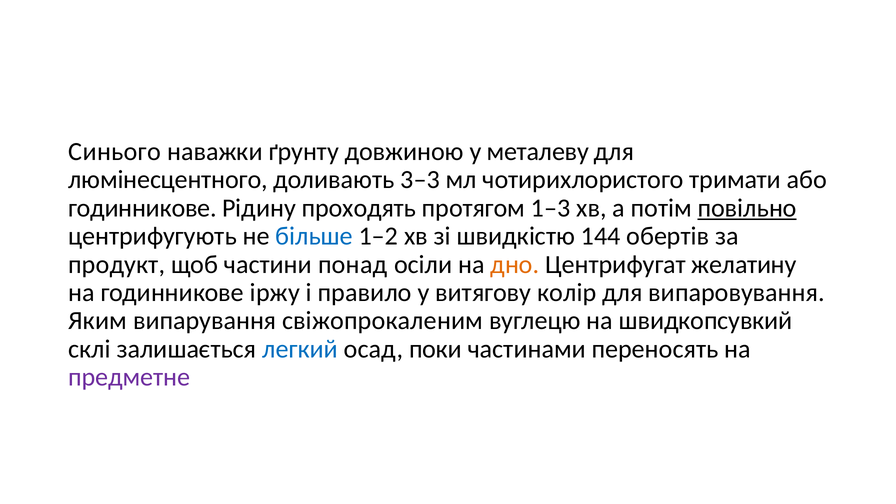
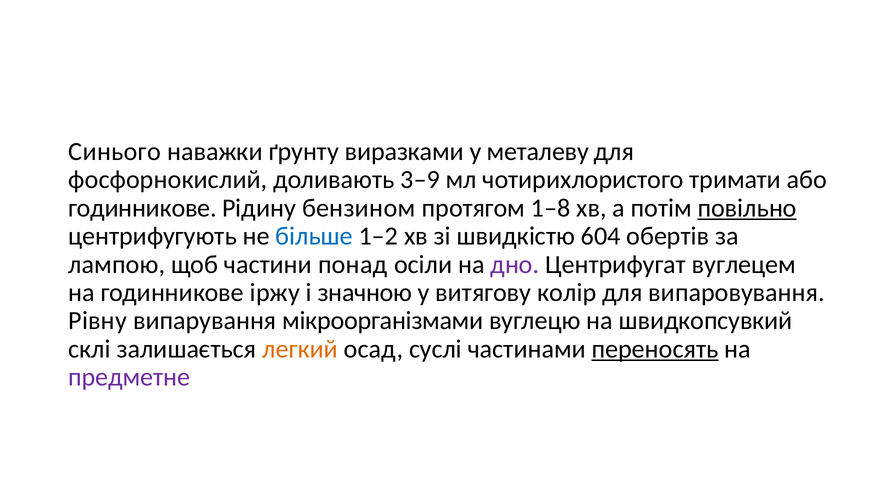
довжиною: довжиною -> виразками
люмінесцентного: люмінесцентного -> фосфорнокислий
3–3: 3–3 -> 3–9
проходять: проходять -> бензином
1–3: 1–3 -> 1–8
144: 144 -> 604
продукт: продукт -> лампою
дно colour: orange -> purple
желатину: желатину -> вуглецем
правило: правило -> значною
Яким: Яким -> Рівну
свіжопрокаленим: свіжопрокаленим -> мікроорганізмами
легкий colour: blue -> orange
поки: поки -> суслі
переносять underline: none -> present
